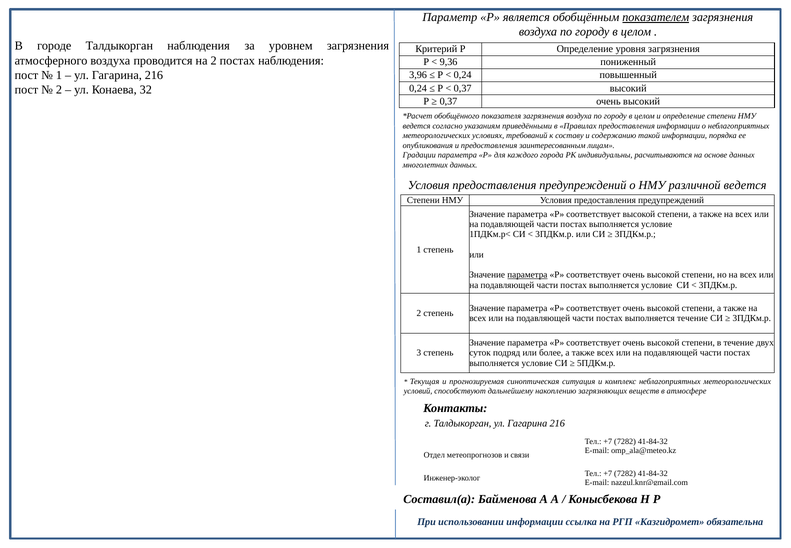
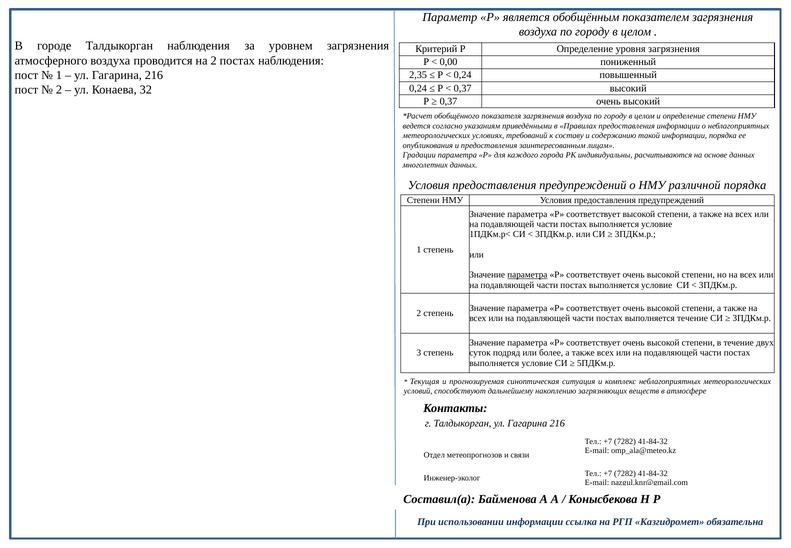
показателем underline: present -> none
9,36: 9,36 -> 0,00
3,96: 3,96 -> 2,35
различной ведется: ведется -> порядка
